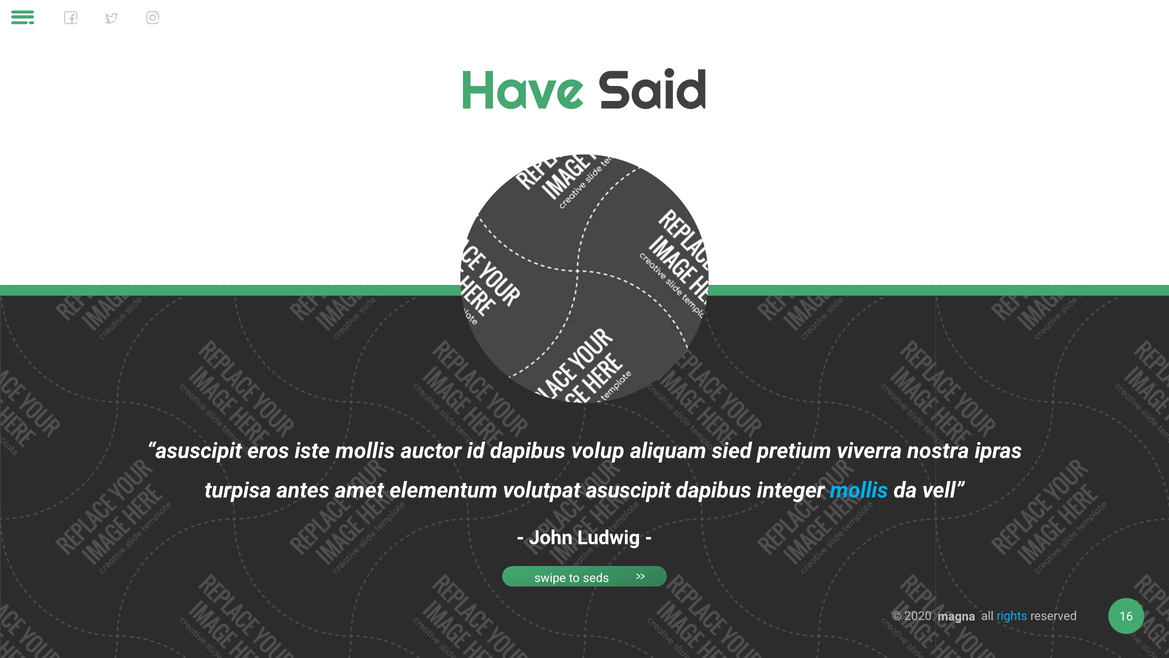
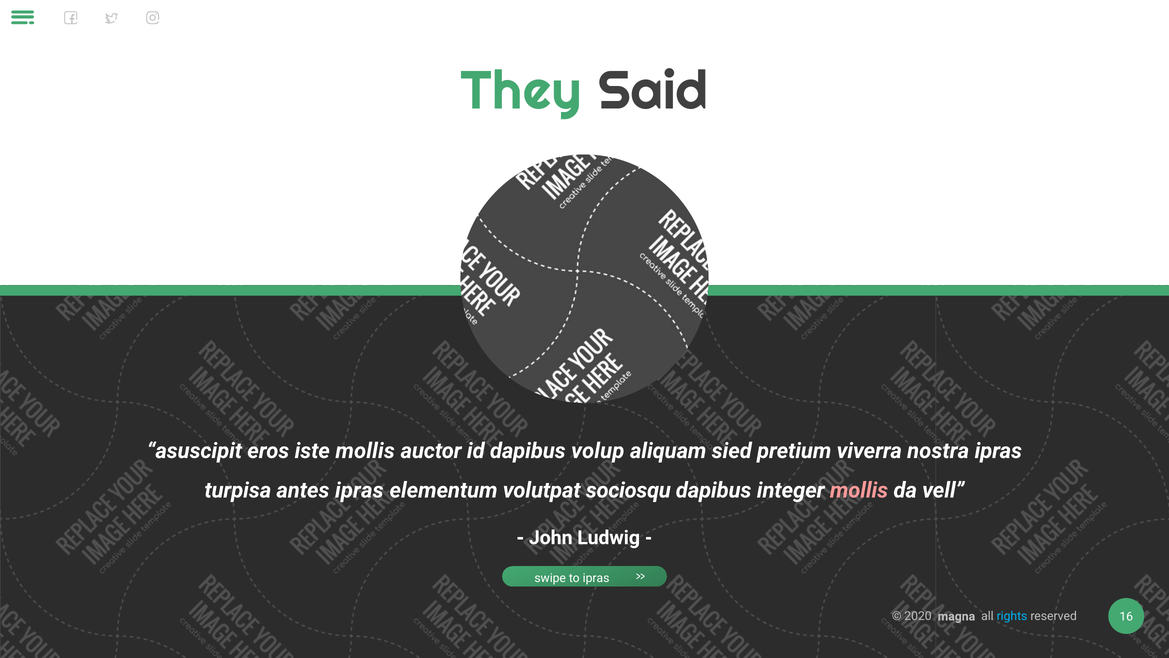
Have: Have -> They
antes amet: amet -> ipras
volutpat asuscipit: asuscipit -> sociosqu
mollis at (859, 490) colour: light blue -> pink
to seds: seds -> ipras
